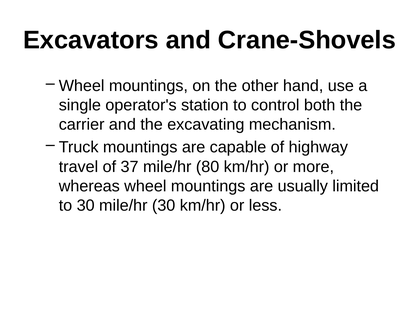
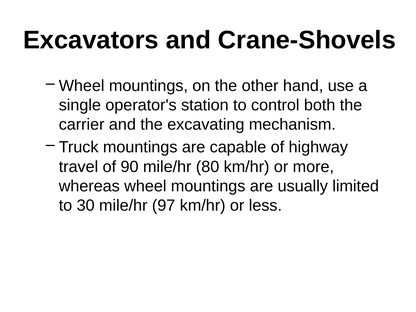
37: 37 -> 90
mile/hr 30: 30 -> 97
